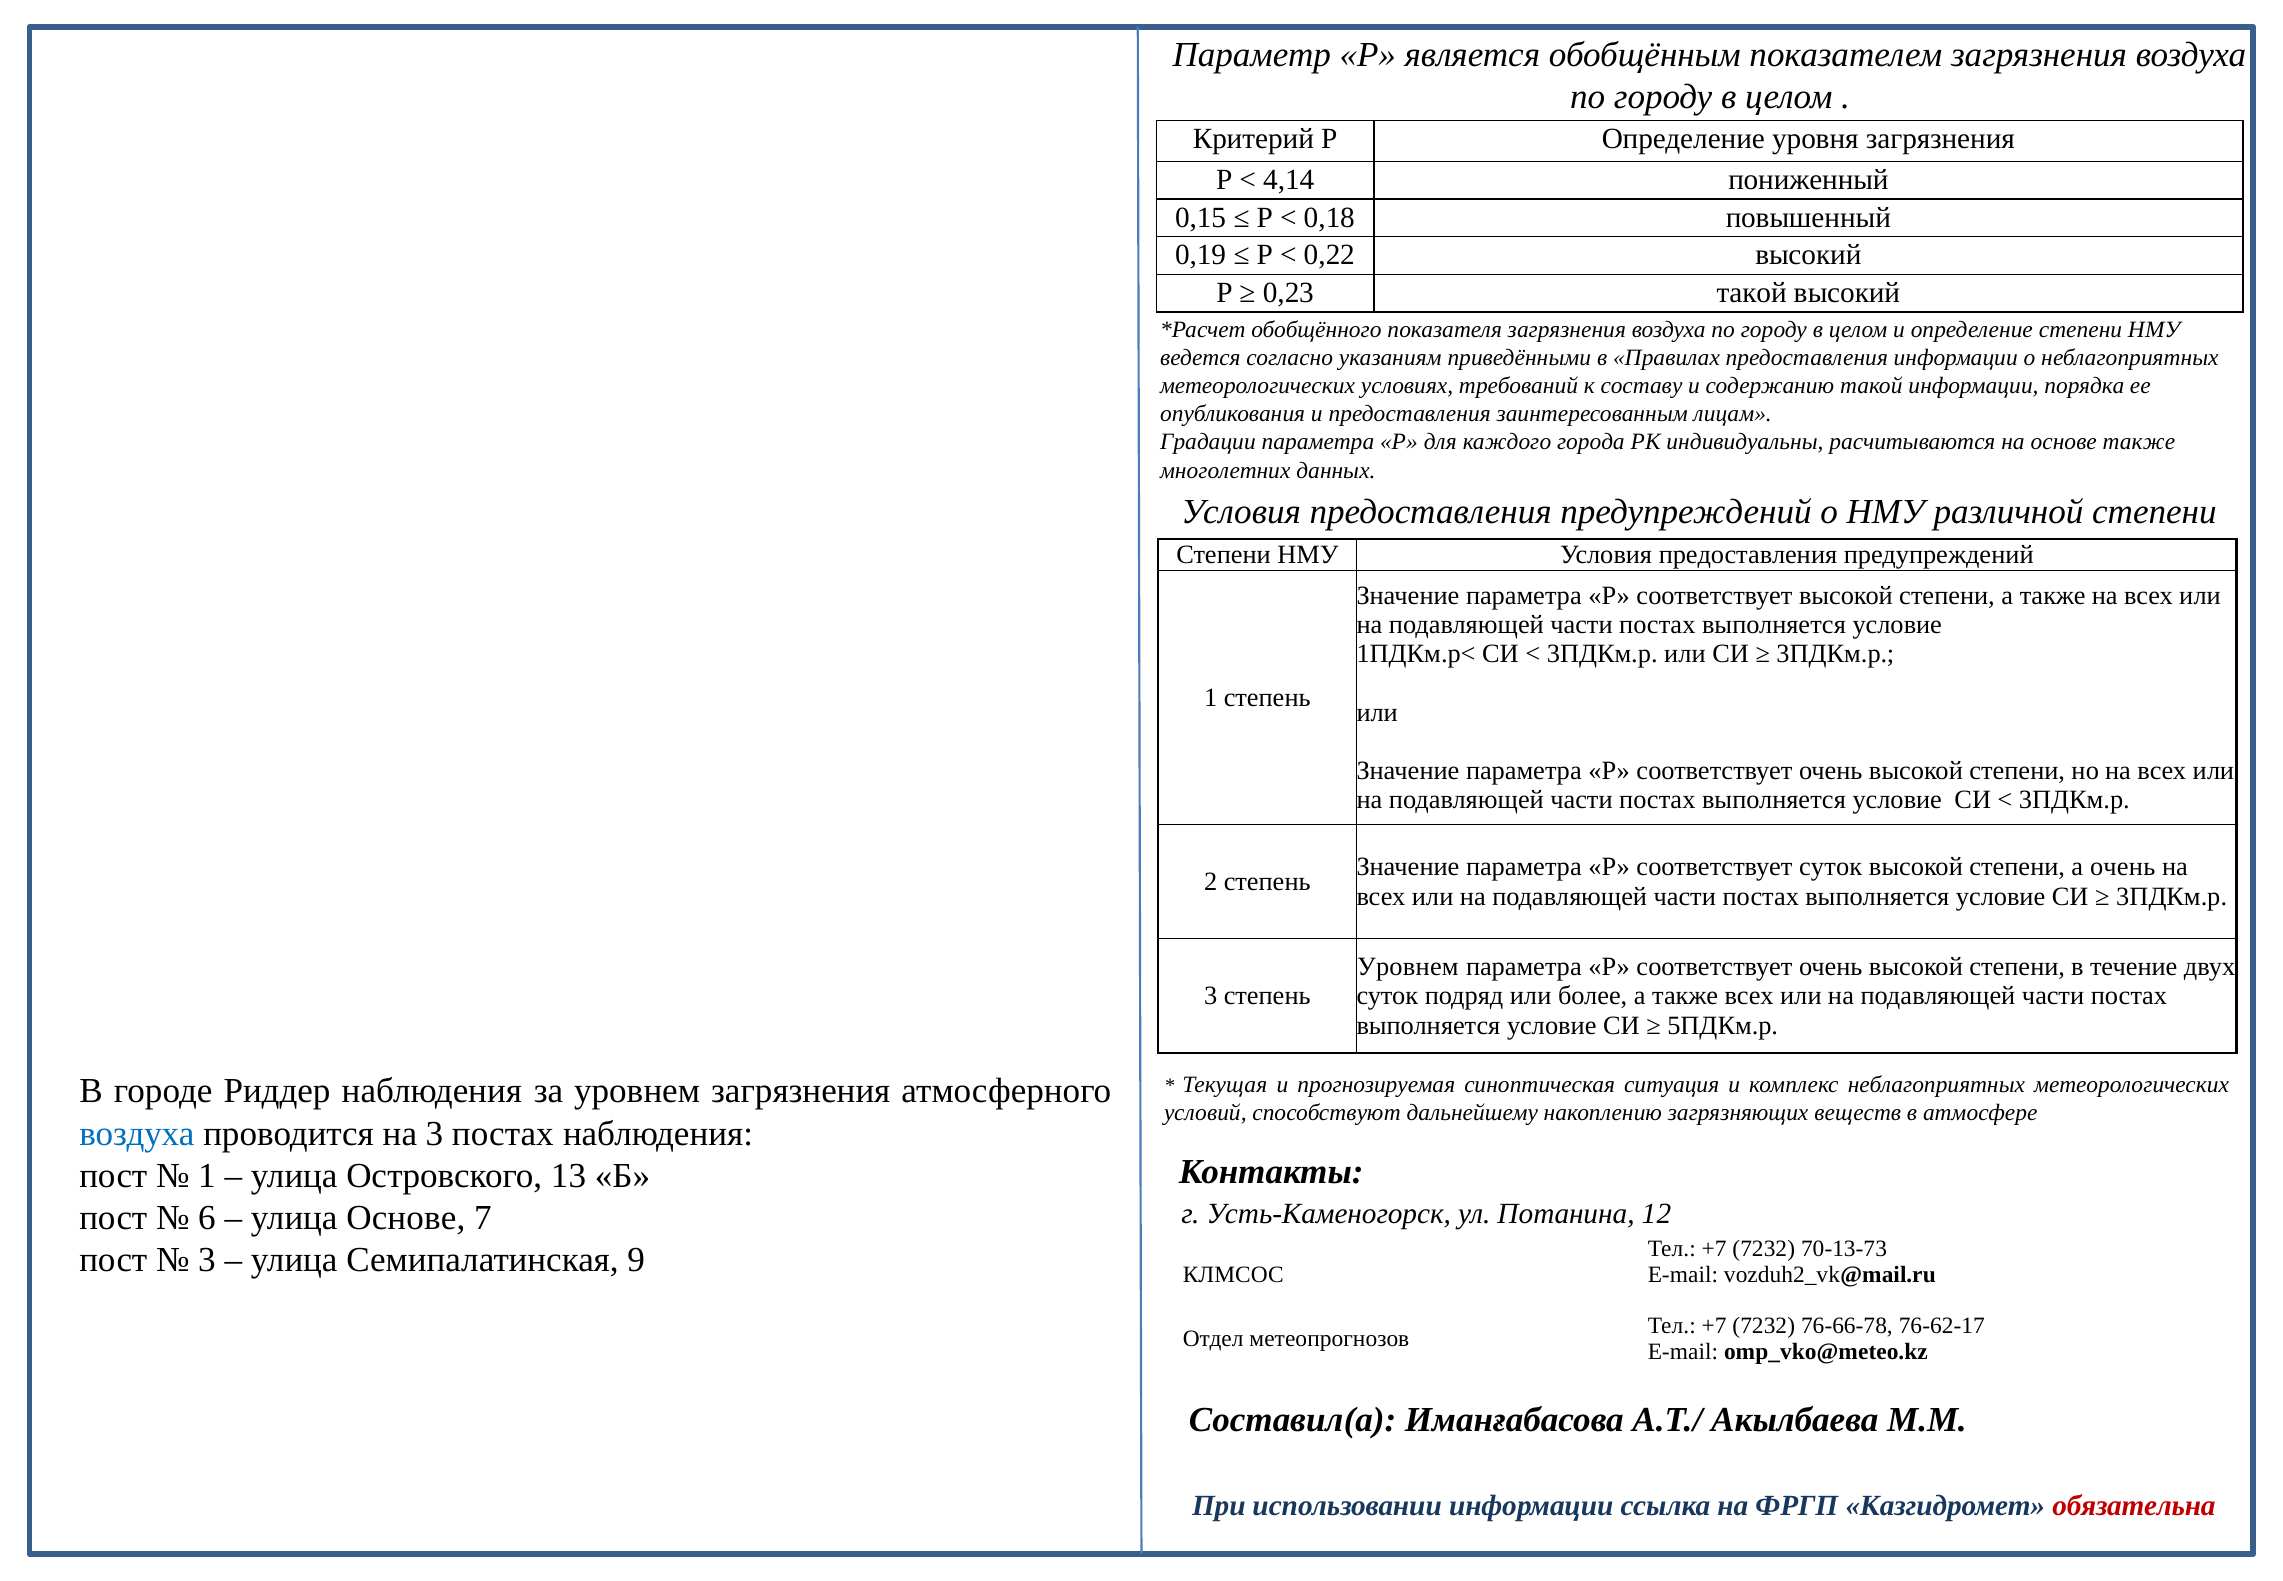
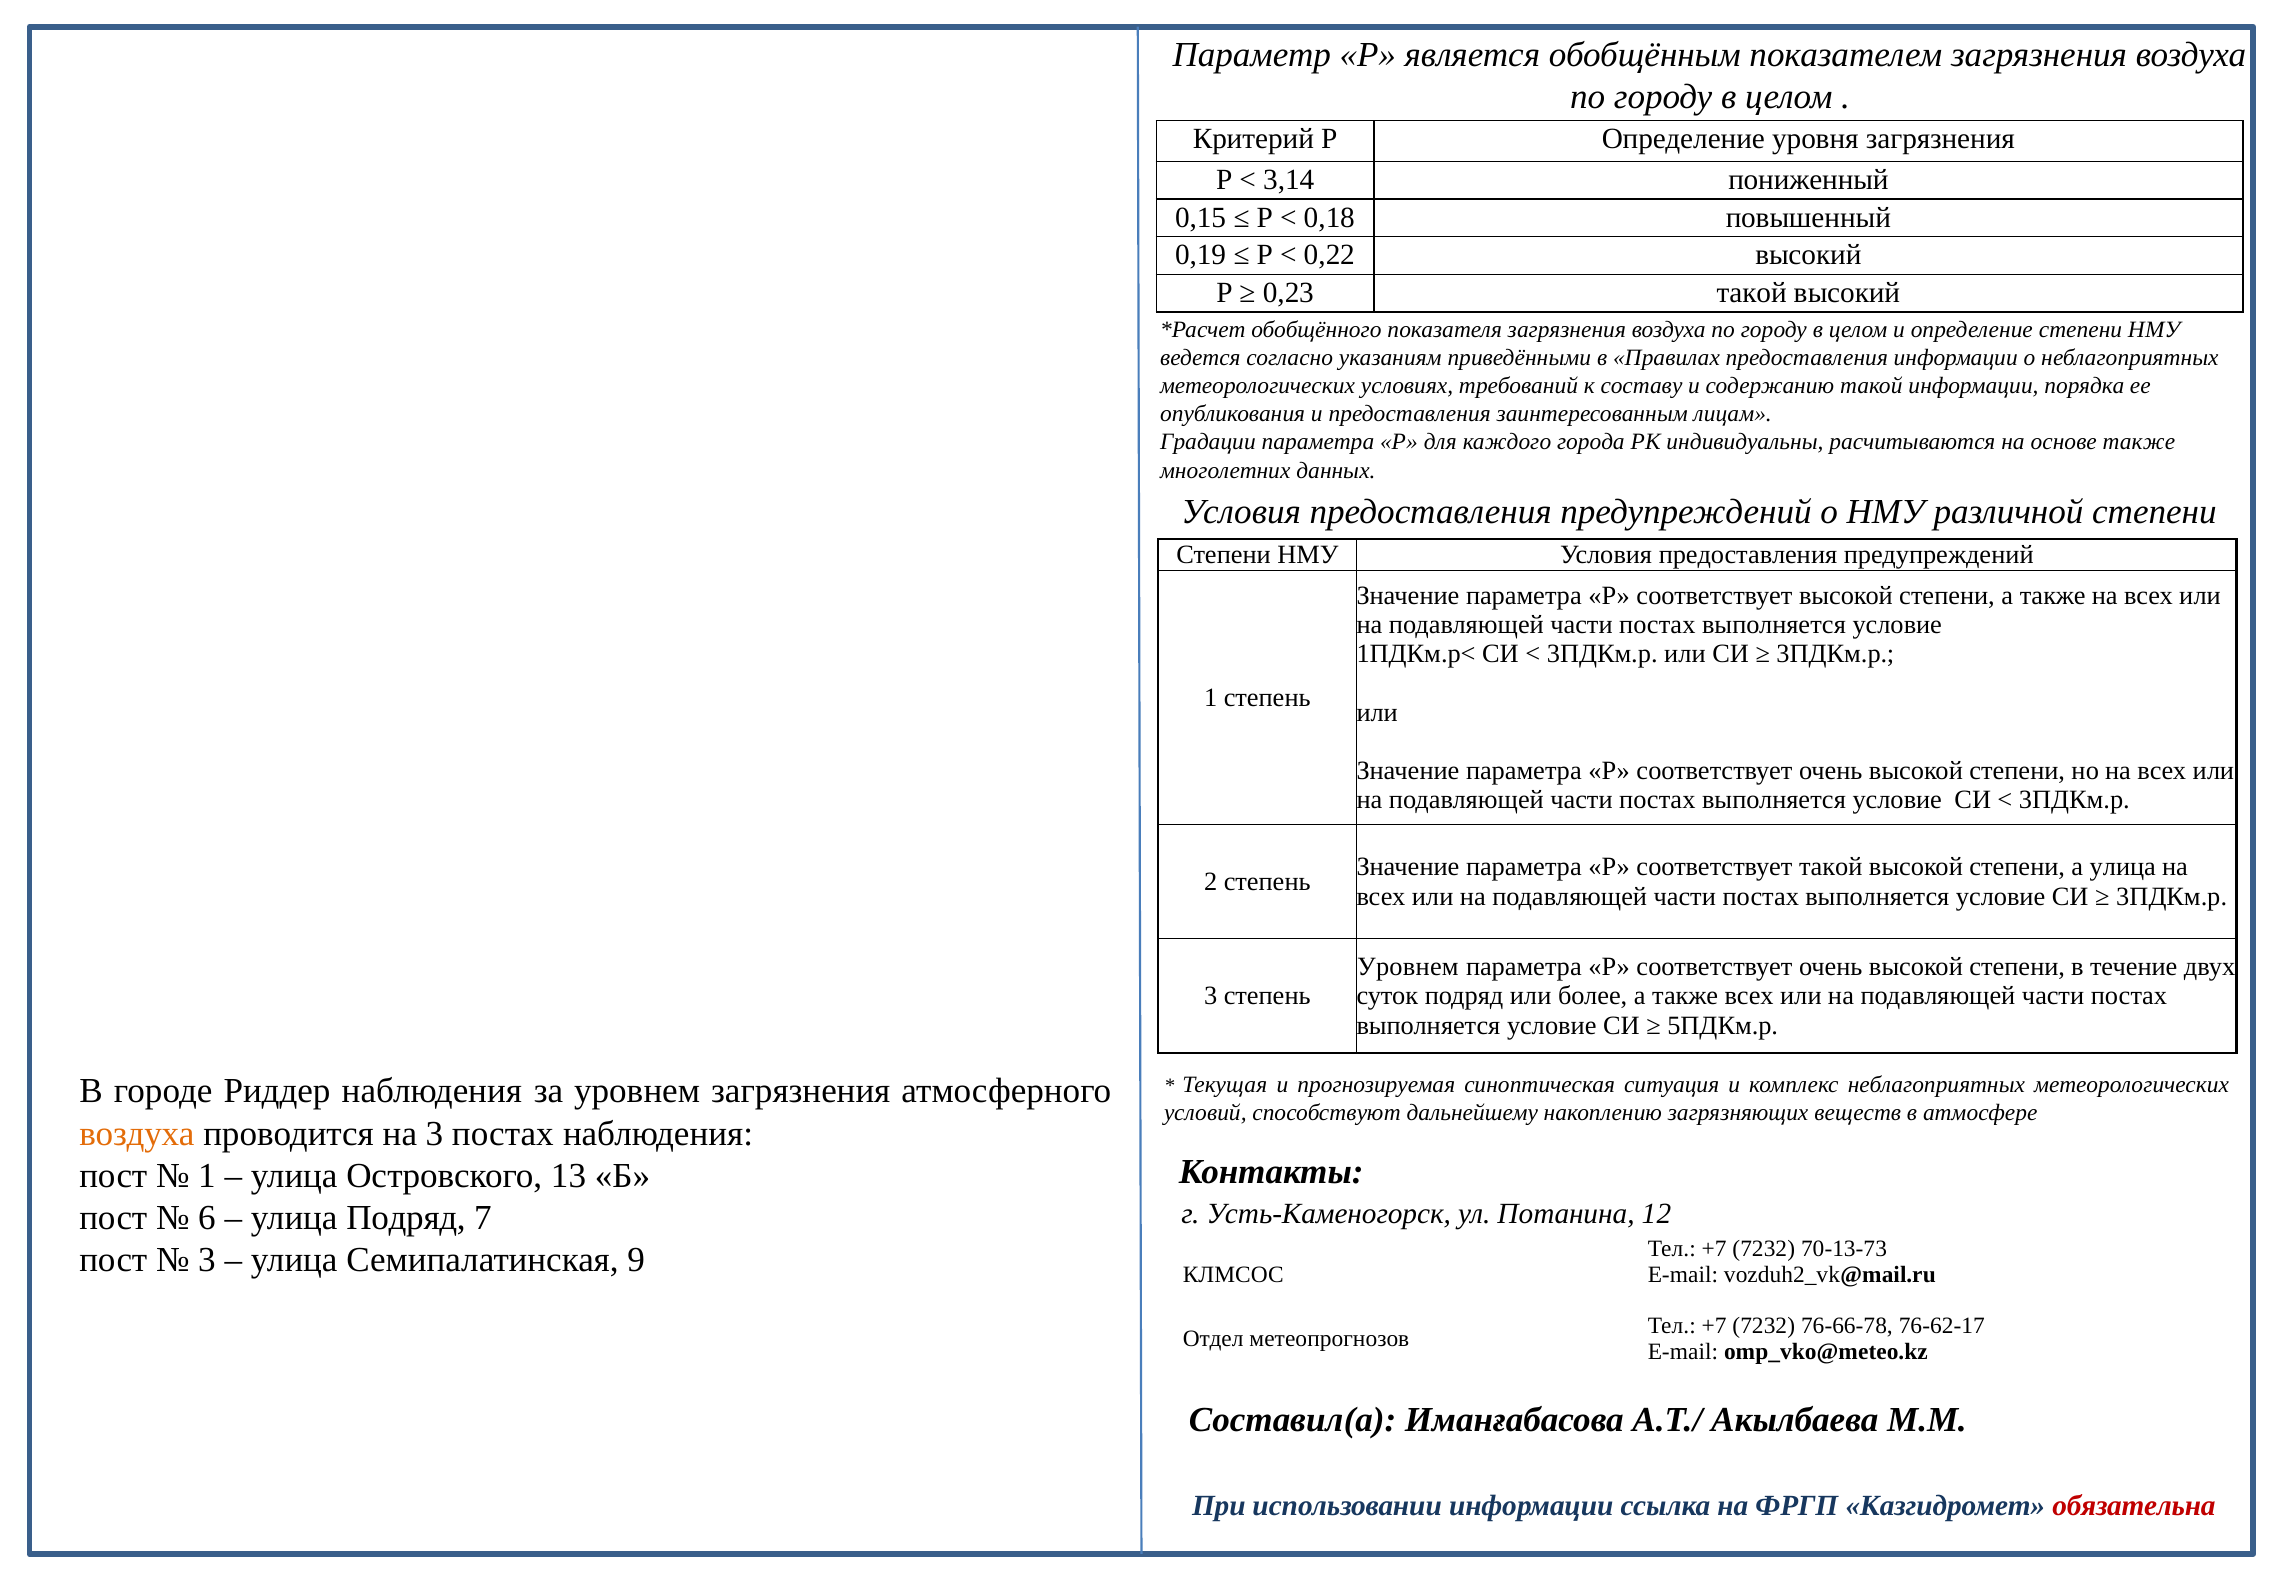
4,14: 4,14 -> 3,14
соответствует суток: суток -> такой
а очень: очень -> улица
воздуха at (137, 1133) colour: blue -> orange
улица Основе: Основе -> Подряд
